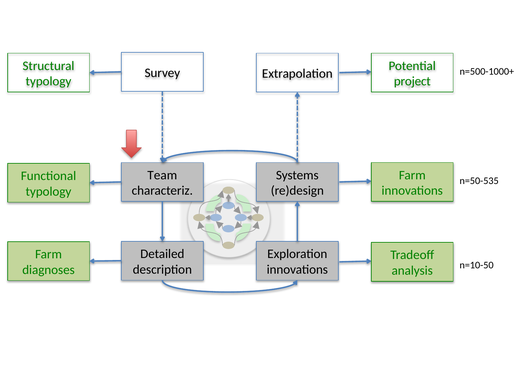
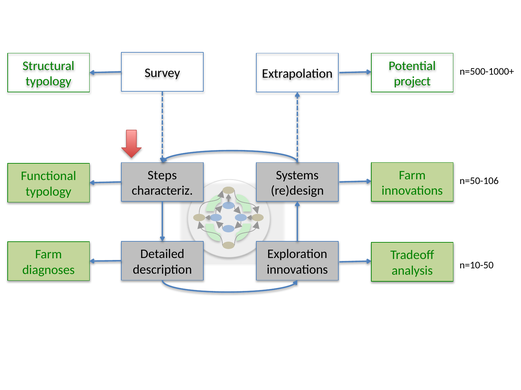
Team: Team -> Steps
n=50-535: n=50-535 -> n=50-106
